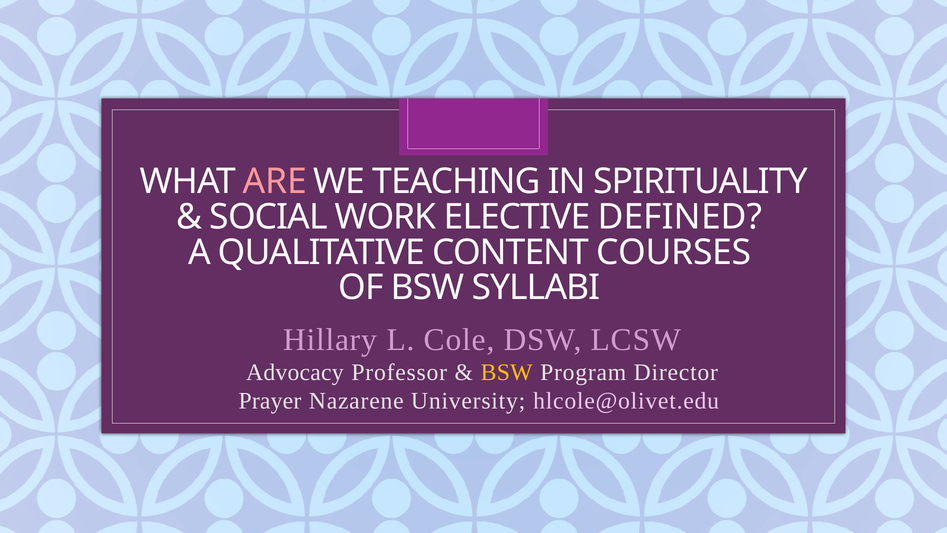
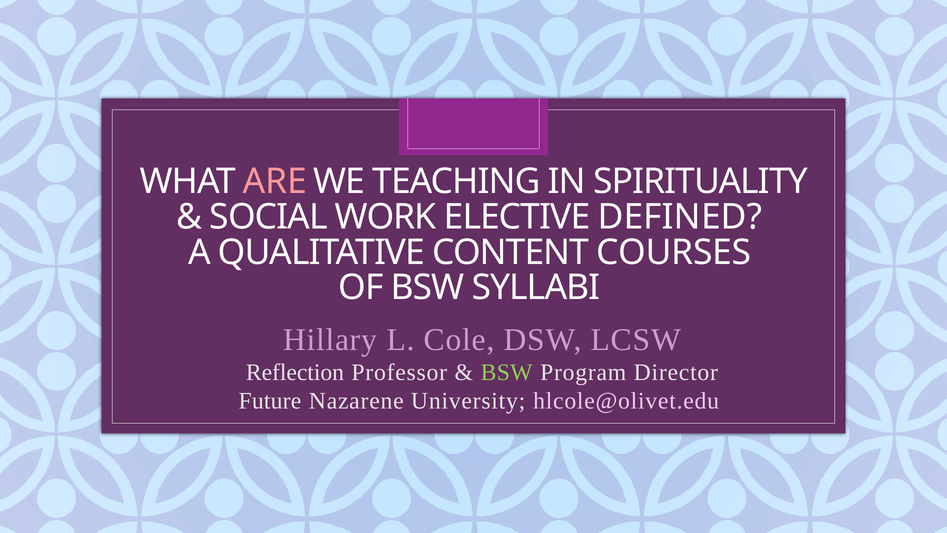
Advocacy: Advocacy -> Reflection
BSW at (507, 372) colour: yellow -> light green
Prayer: Prayer -> Future
